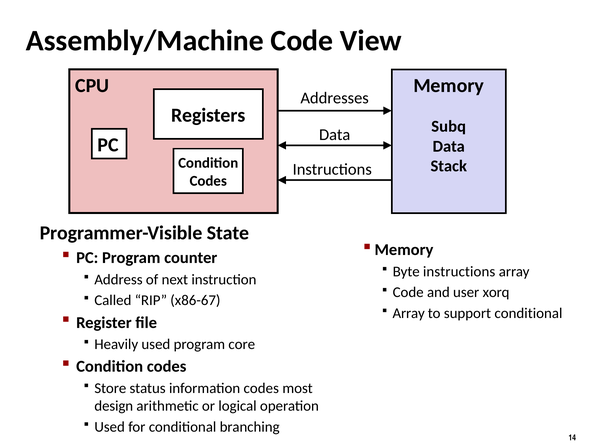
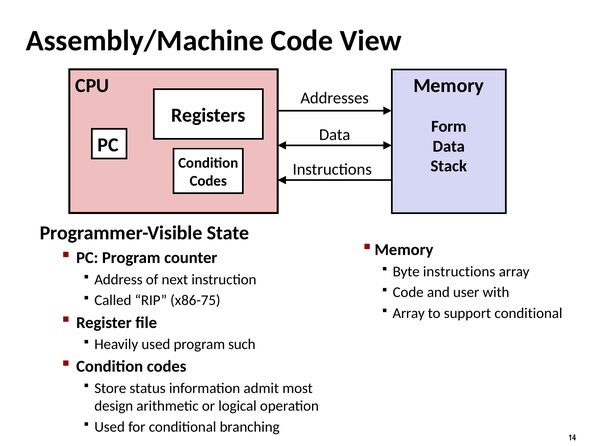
Subq: Subq -> Form
xorq: xorq -> with
x86-67: x86-67 -> x86-75
core: core -> such
information codes: codes -> admit
